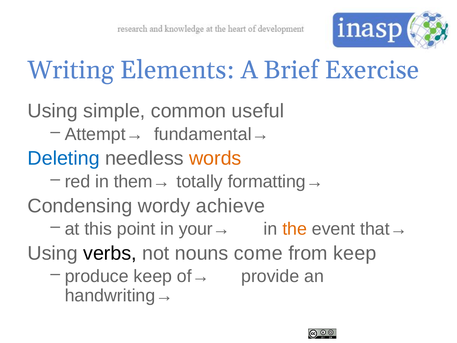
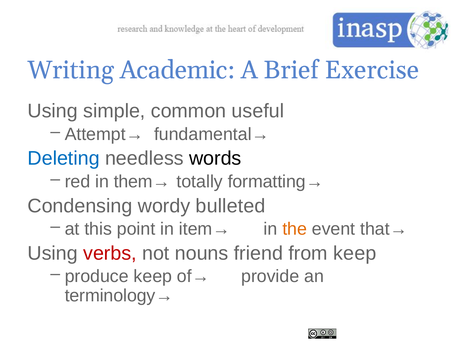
Elements: Elements -> Academic
words colour: orange -> black
achieve: achieve -> bulleted
your→: your→ -> item→
verbs colour: black -> red
come: come -> friend
handwriting→: handwriting→ -> terminology→
